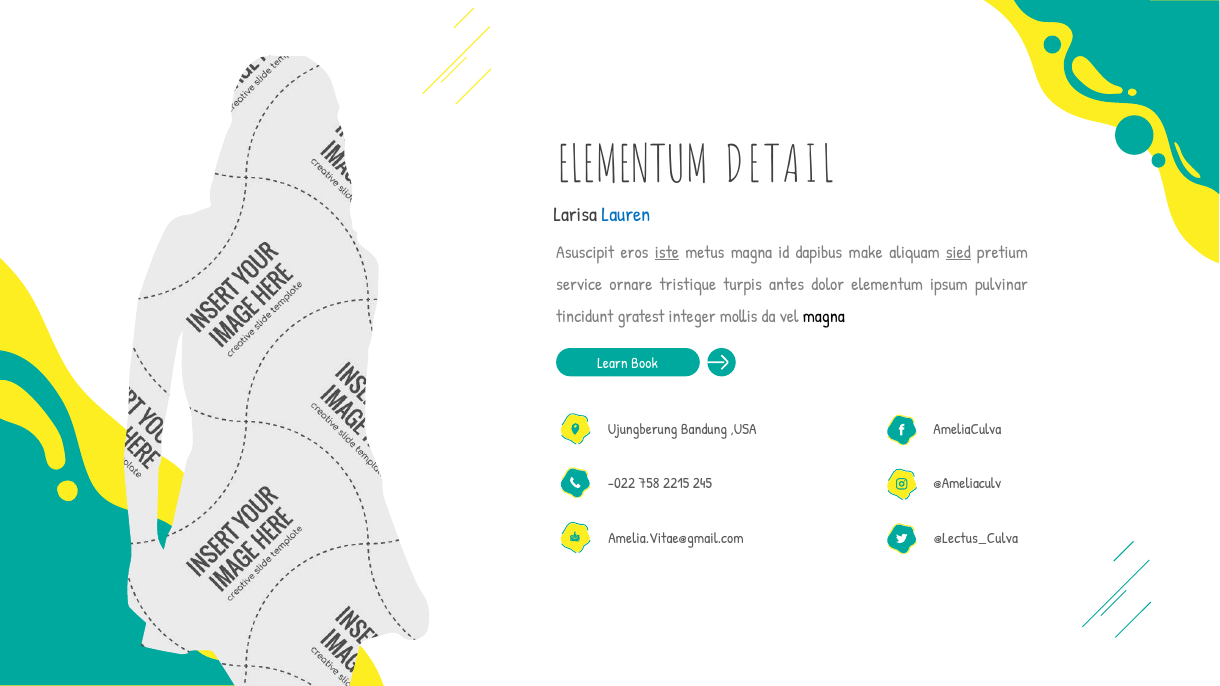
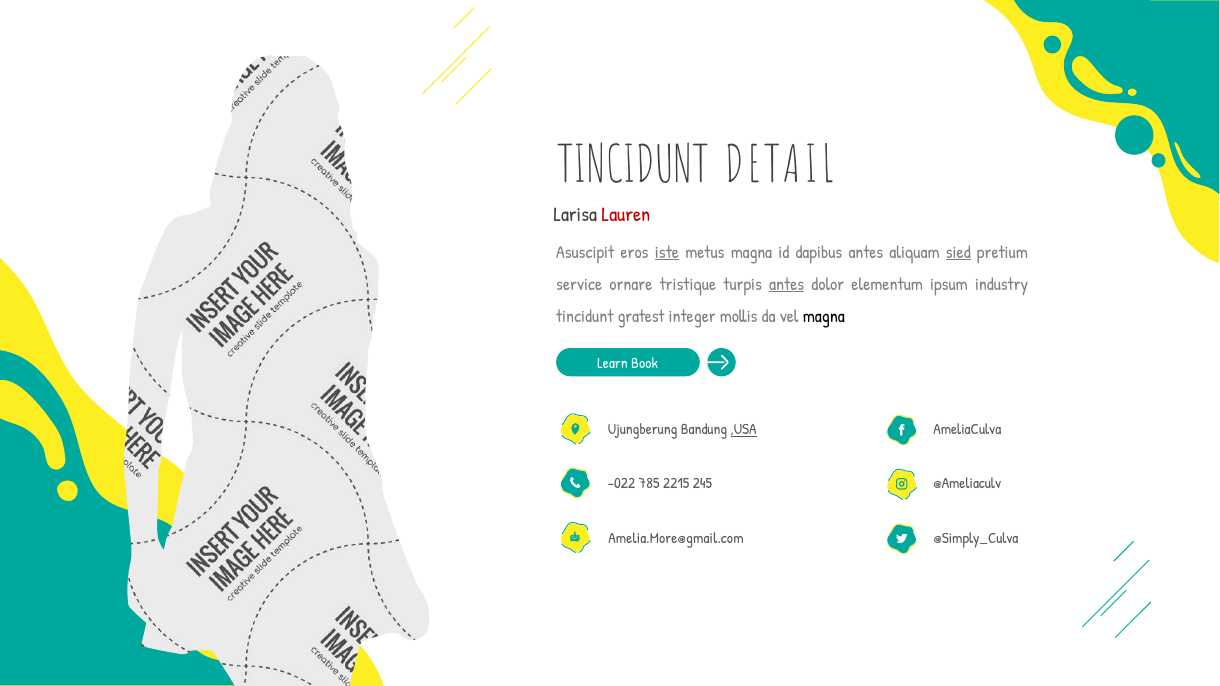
ELEMENTUM at (633, 166): ELEMENTUM -> TINCIDUNT
Lauren colour: blue -> red
dapibus make: make -> antes
antes at (787, 284) underline: none -> present
pulvinar: pulvinar -> industry
,USA underline: none -> present
758: 758 -> 785
@Lectus_Culva: @Lectus_Culva -> @Simply_Culva
Amelia.Vitae@gmail.com: Amelia.Vitae@gmail.com -> Amelia.More@gmail.com
